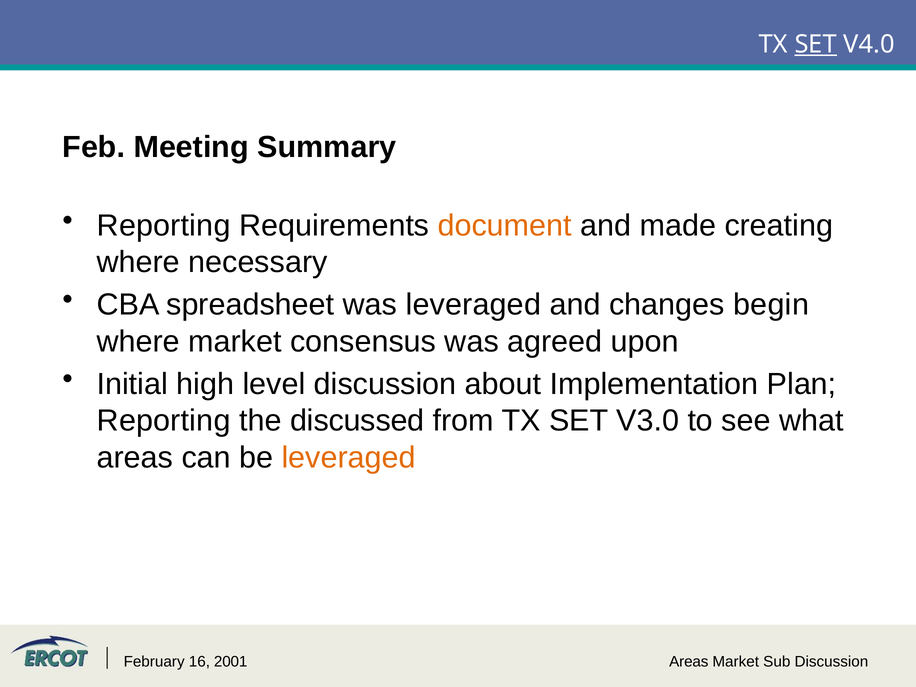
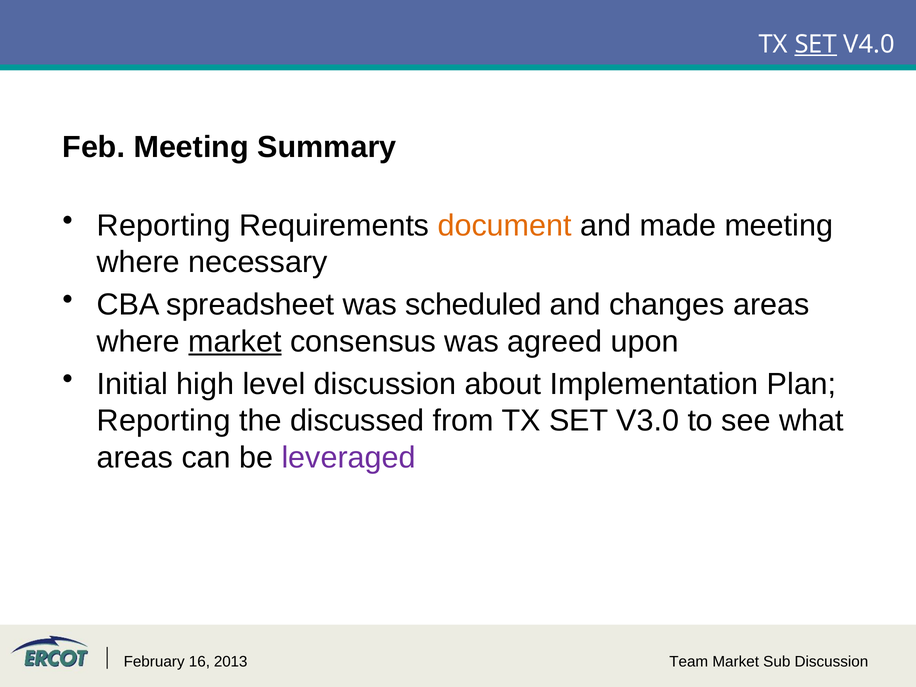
made creating: creating -> meeting
was leveraged: leveraged -> scheduled
changes begin: begin -> areas
market at (235, 341) underline: none -> present
leveraged at (349, 458) colour: orange -> purple
2001: 2001 -> 2013
Areas at (689, 662): Areas -> Team
